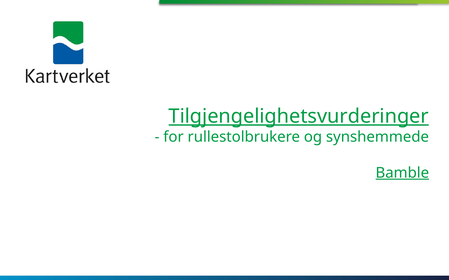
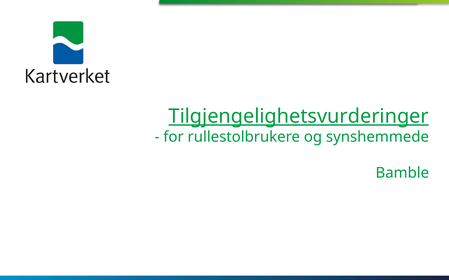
Bamble underline: present -> none
